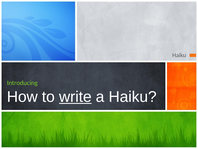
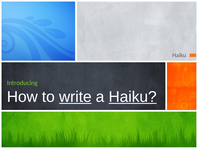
Haiku at (133, 96) underline: none -> present
